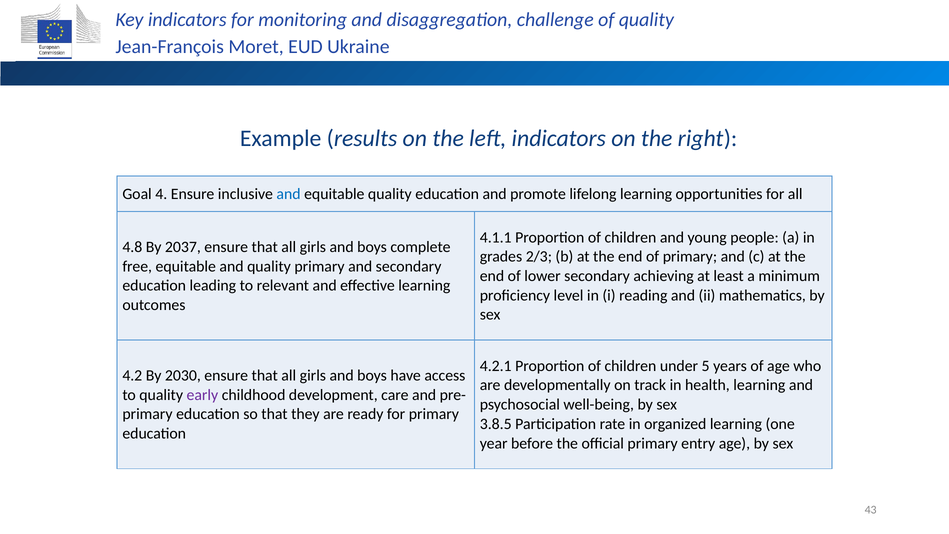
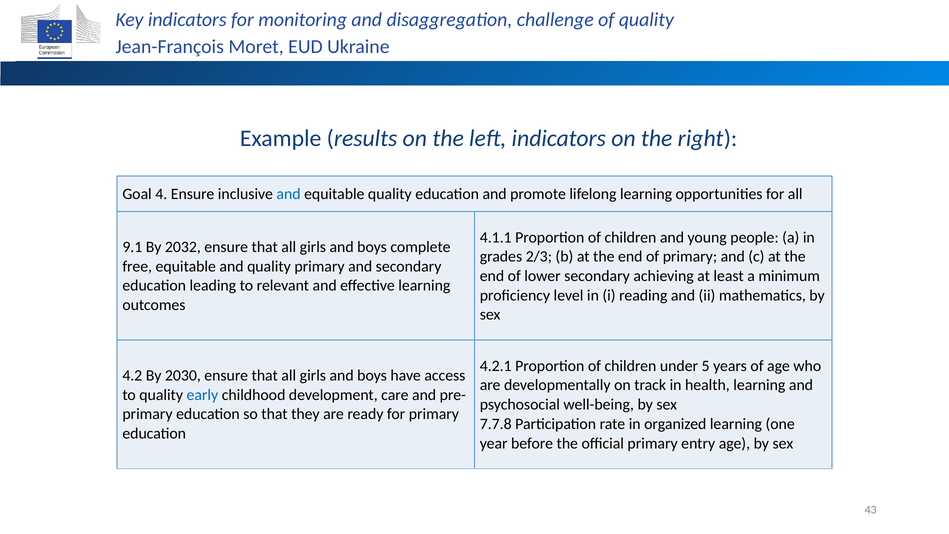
4.8: 4.8 -> 9.1
2037: 2037 -> 2032
early colour: purple -> blue
3.8.5: 3.8.5 -> 7.7.8
